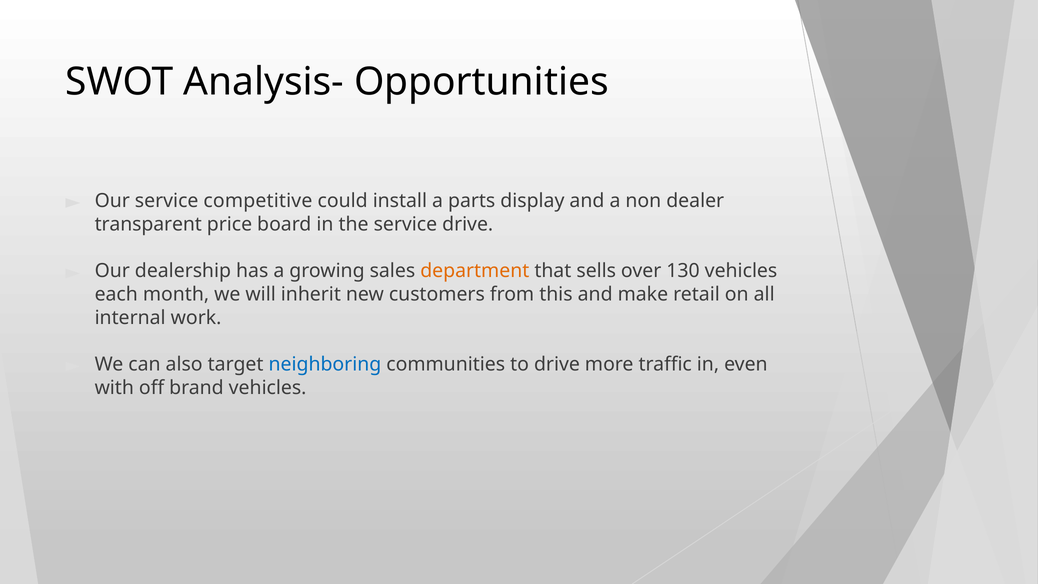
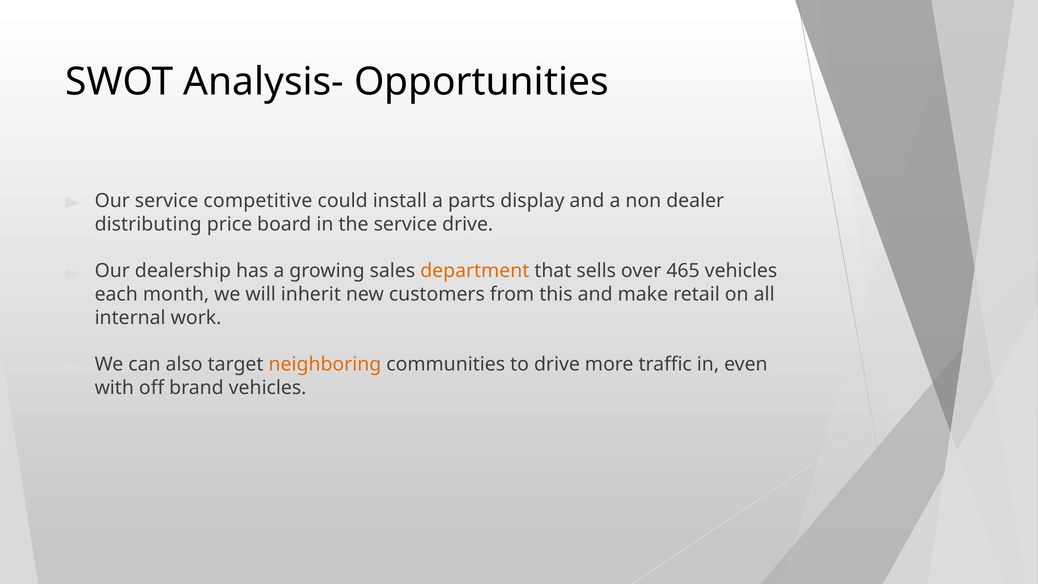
transparent: transparent -> distributing
130: 130 -> 465
neighboring colour: blue -> orange
